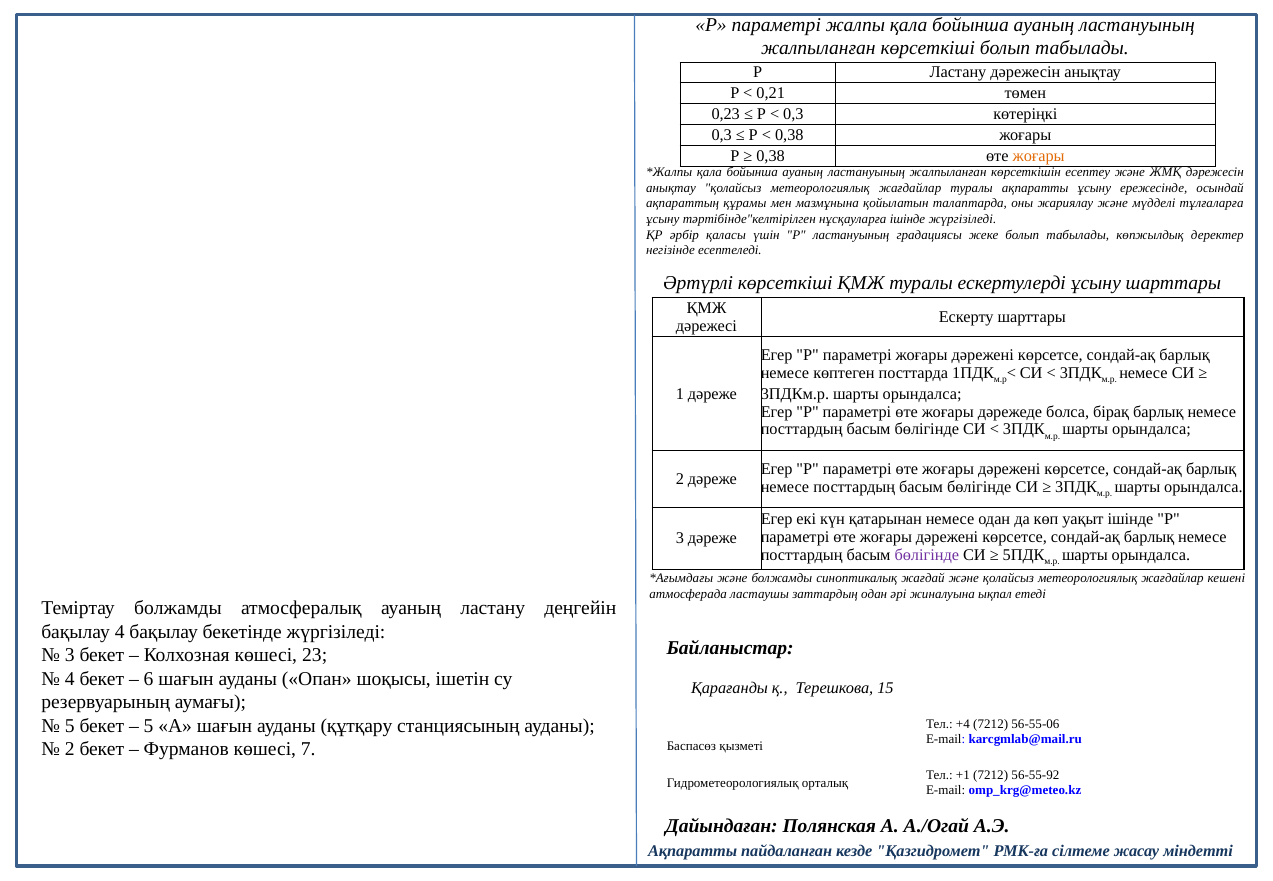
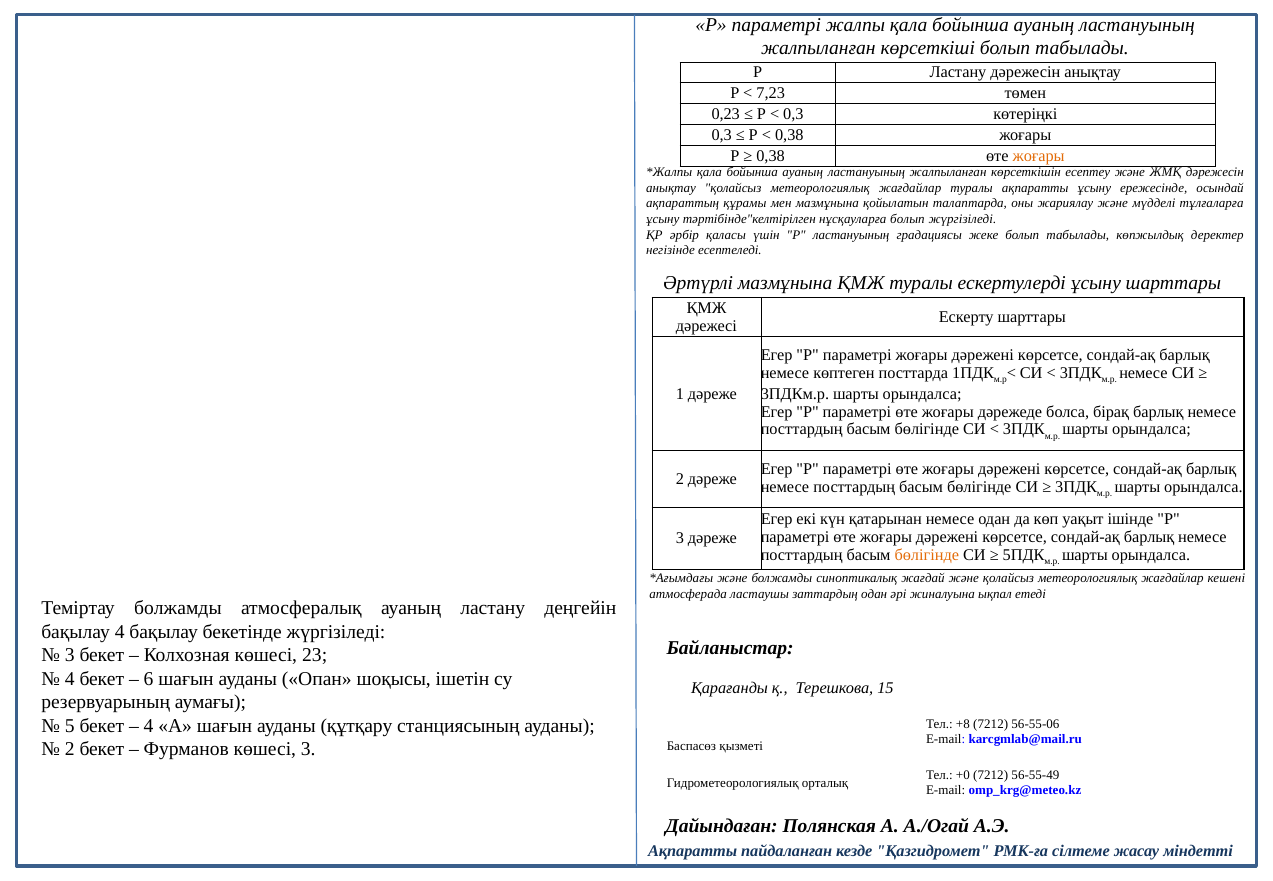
0,21: 0,21 -> 7,23
нұсқауларға ішінде: ішінде -> болып
Әртүрлі көрсеткіші: көрсеткіші -> мазмұнына
бөлігінде at (927, 555) colour: purple -> orange
5 at (149, 726): 5 -> 4
+4: +4 -> +8
көшесі 7: 7 -> 3
+1: +1 -> +0
56-55-92: 56-55-92 -> 56-55-49
